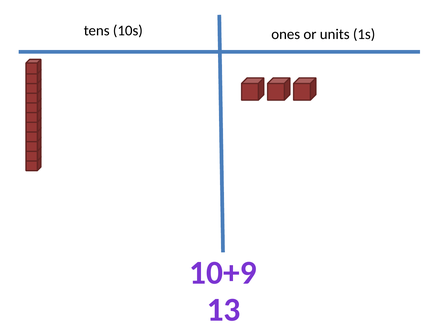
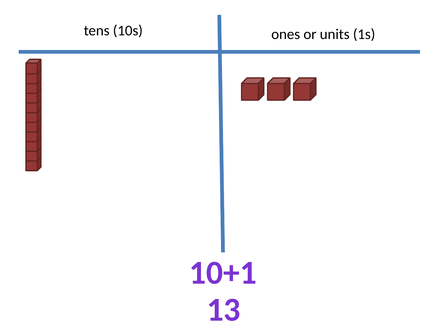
10+9: 10+9 -> 10+1
